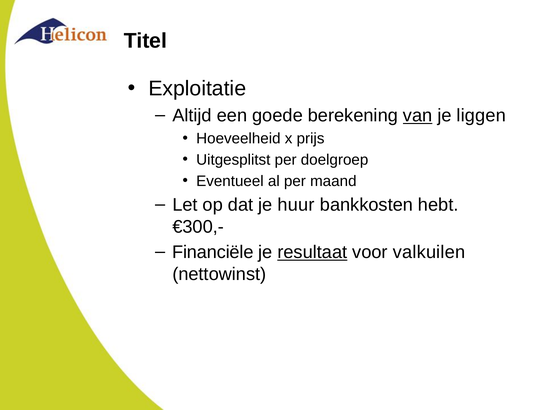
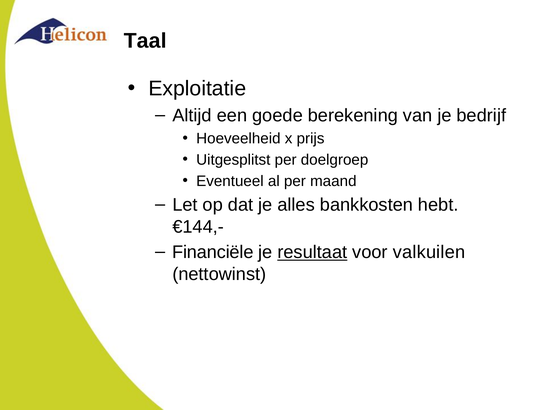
Titel: Titel -> Taal
van underline: present -> none
liggen: liggen -> bedrijf
huur: huur -> alles
€300,-: €300,- -> €144,-
